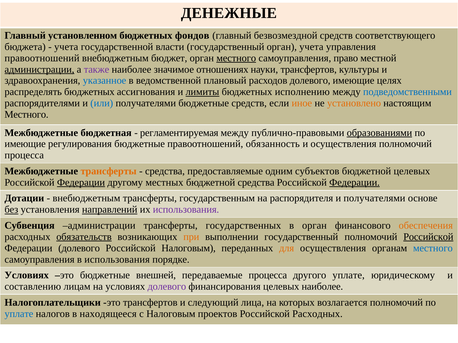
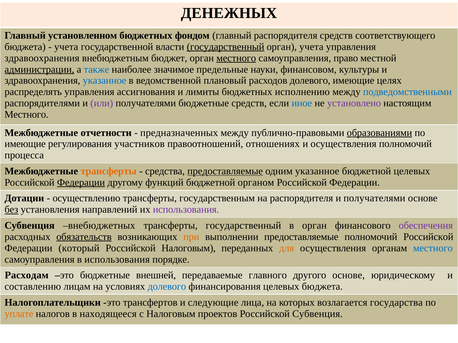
ДЕНЕЖНЫЕ: ДЕНЕЖНЫЕ -> ДЕНЕЖНЫХ
фондов: фондов -> фондом
главный безвозмездной: безвозмездной -> распорядителя
государственный at (226, 47) underline: none -> present
правоотношений at (42, 58): правоотношений -> здравоохранения
также colour: purple -> blue
отношениях: отношениях -> предельные
науки трансфертов: трансфертов -> финансовом
распределять бюджетных: бюджетных -> управления
лимиты underline: present -> none
или colour: blue -> purple
иное colour: orange -> blue
установлено colour: orange -> purple
бюджетная: бюджетная -> отчетности
регламентируемая: регламентируемая -> предназначенных
регулирования бюджетные: бюджетные -> участников
обязанность: обязанность -> отношениях
предоставляемые at (225, 171) underline: none -> present
одним субъектов: субъектов -> указанное
местных: местных -> функций
бюджетной средства: средства -> органом
Федерации at (355, 183) underline: present -> none
внебюджетным at (86, 199): внебюджетным -> осуществлению
направлений underline: present -> none
Субвенция администрации: администрации -> внебюджетных
трансферты государственных: государственных -> государственный
обеспечения colour: orange -> purple
выполнении государственный: государственный -> предоставляемые
Российской at (428, 237) underline: present -> none
Федерации долевого: долевого -> который
Условиях at (27, 276): Условиях -> Расходам
передаваемые процесса: процесса -> главного
другого уплате: уплате -> основе
долевого at (167, 287) colour: purple -> blue
целевых наиболее: наиболее -> бюджета
следующий: следующий -> следующие
возлагается полномочий: полномочий -> государства
уплате at (19, 314) colour: blue -> orange
Российской Расходных: Расходных -> Субвенция
